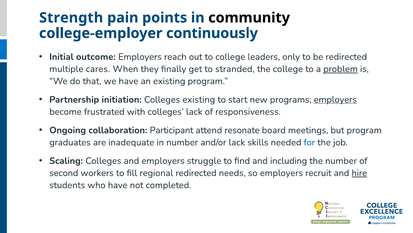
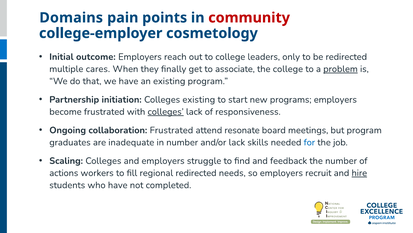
Strength: Strength -> Domains
community colour: black -> red
continuously: continuously -> cosmetology
stranded: stranded -> associate
employers at (335, 99) underline: present -> none
colleges at (166, 111) underline: none -> present
collaboration Participant: Participant -> Frustrated
including: including -> feedback
second: second -> actions
